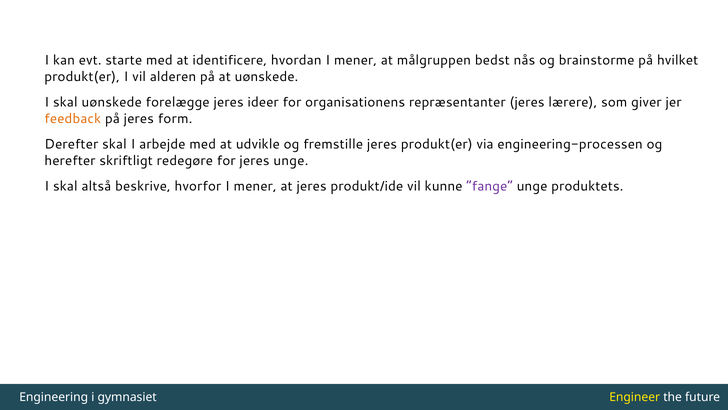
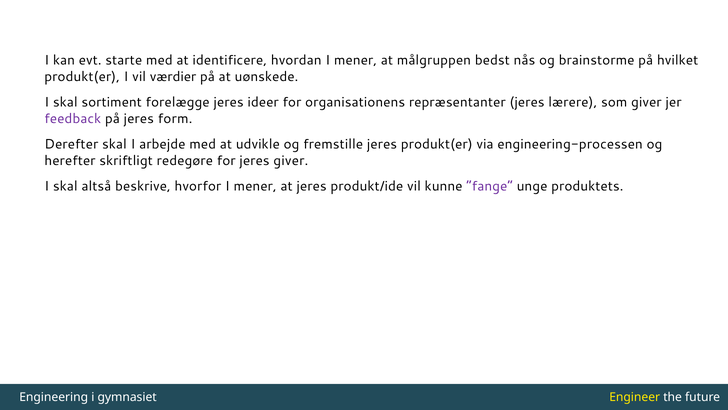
alderen: alderen -> værdier
skal uønskede: uønskede -> sortiment
feedback colour: orange -> purple
jeres unge: unge -> giver
